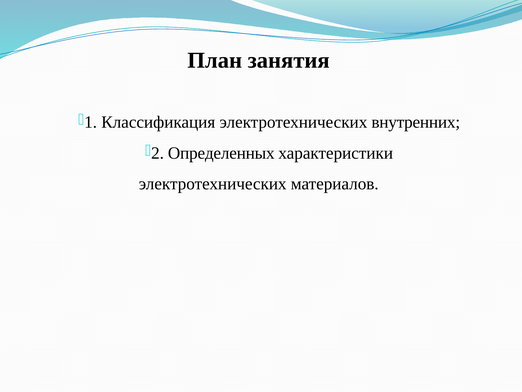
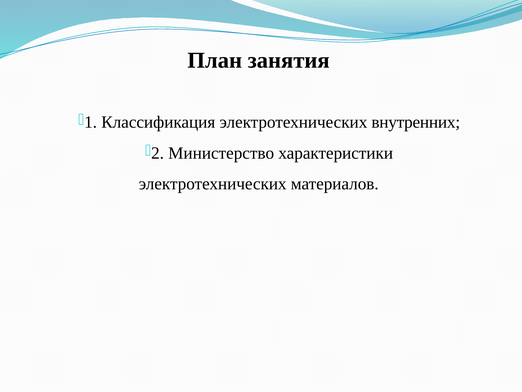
Определенных: Определенных -> Министерство
